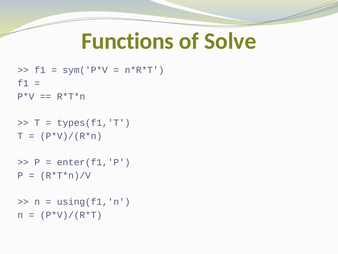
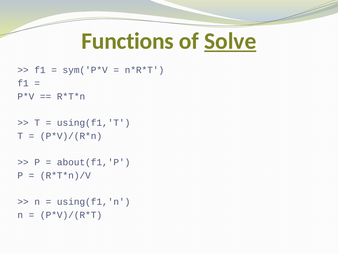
Solve underline: none -> present
types(f1,'T: types(f1,'T -> using(f1,'T
enter(f1,'P: enter(f1,'P -> about(f1,'P
